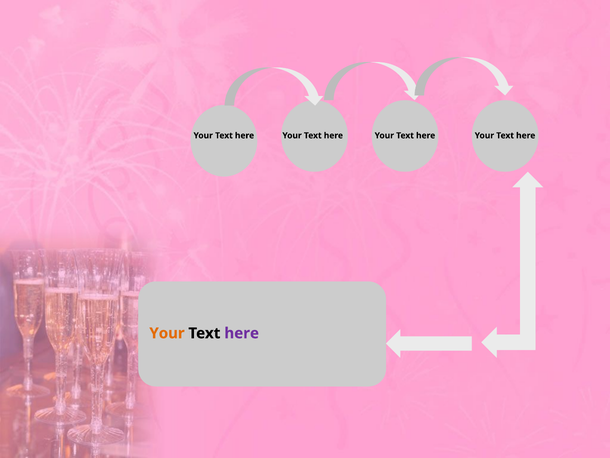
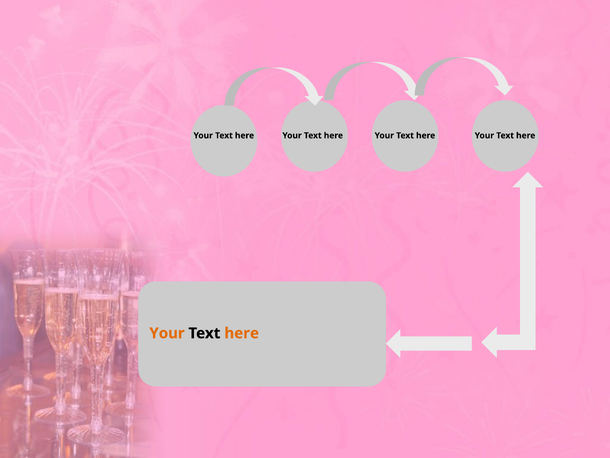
here at (242, 333) colour: purple -> orange
